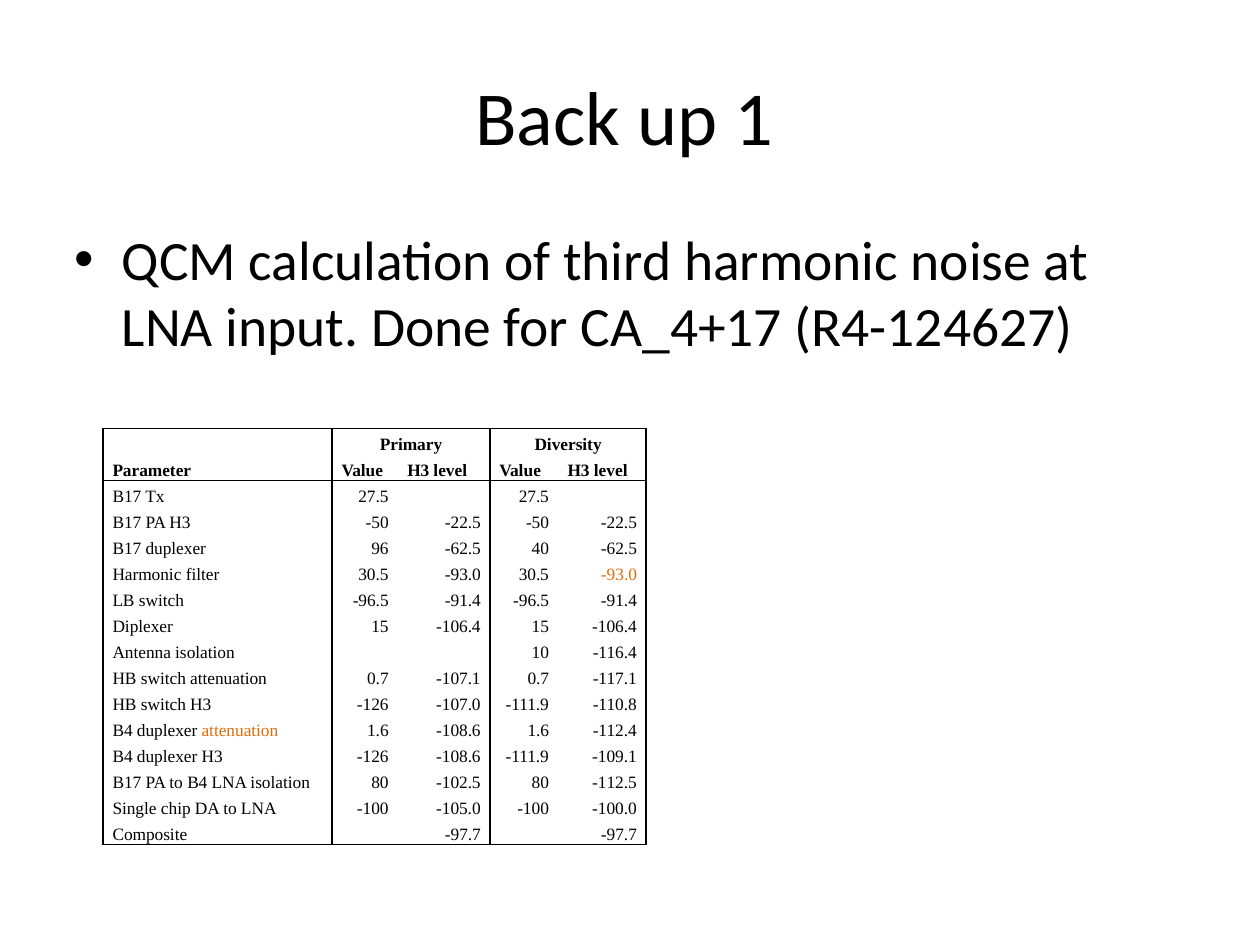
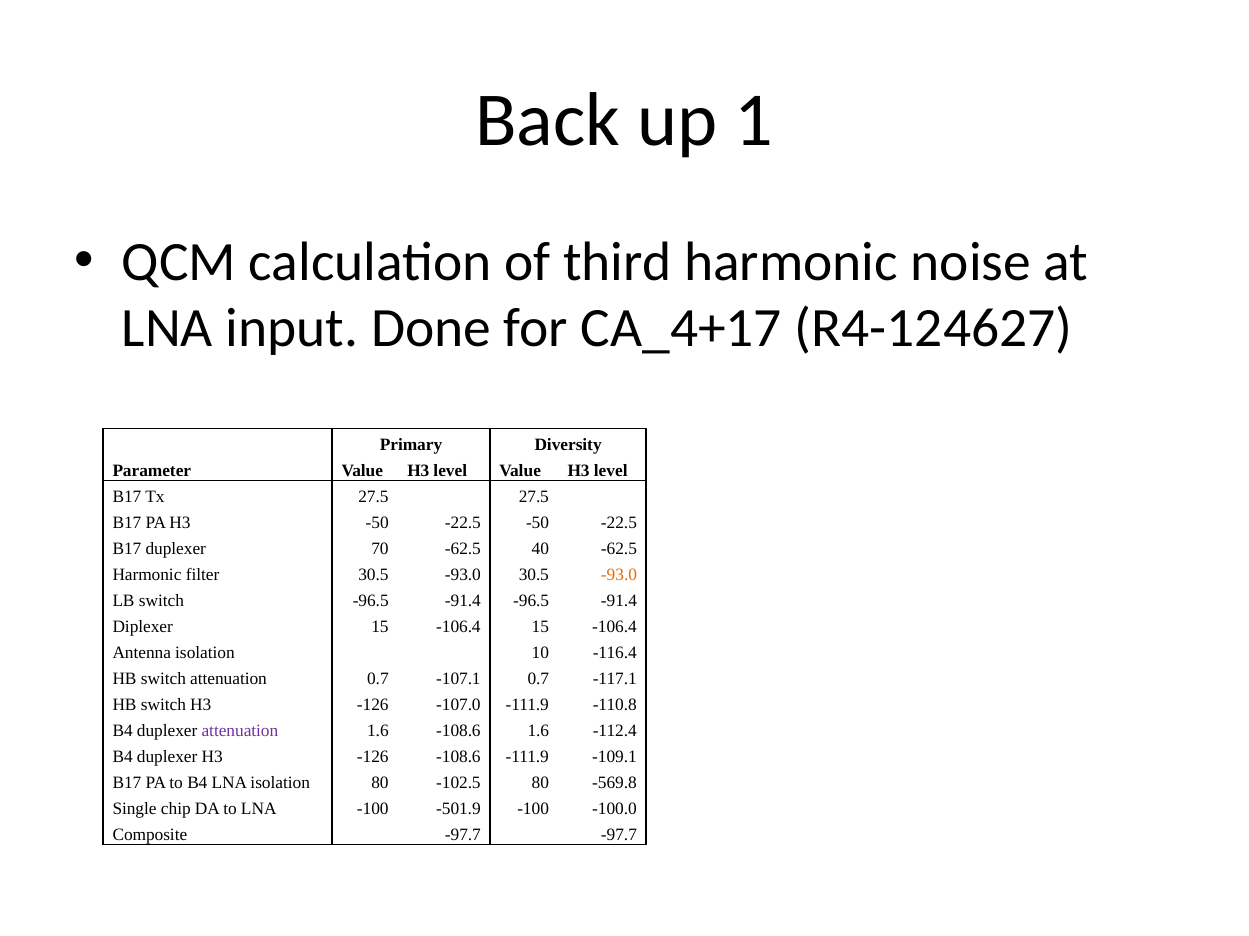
96: 96 -> 70
attenuation at (240, 732) colour: orange -> purple
-112.5: -112.5 -> -569.8
-105.0: -105.0 -> -501.9
